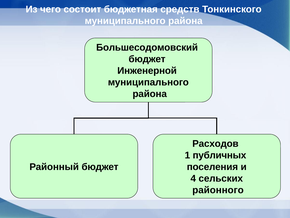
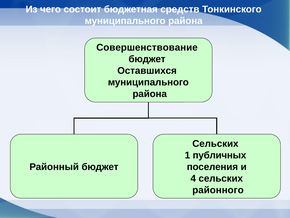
Большесодомовский: Большесодомовский -> Совершенствование
Инженерной: Инженерной -> Оставшихся
Расходов at (215, 143): Расходов -> Сельских
